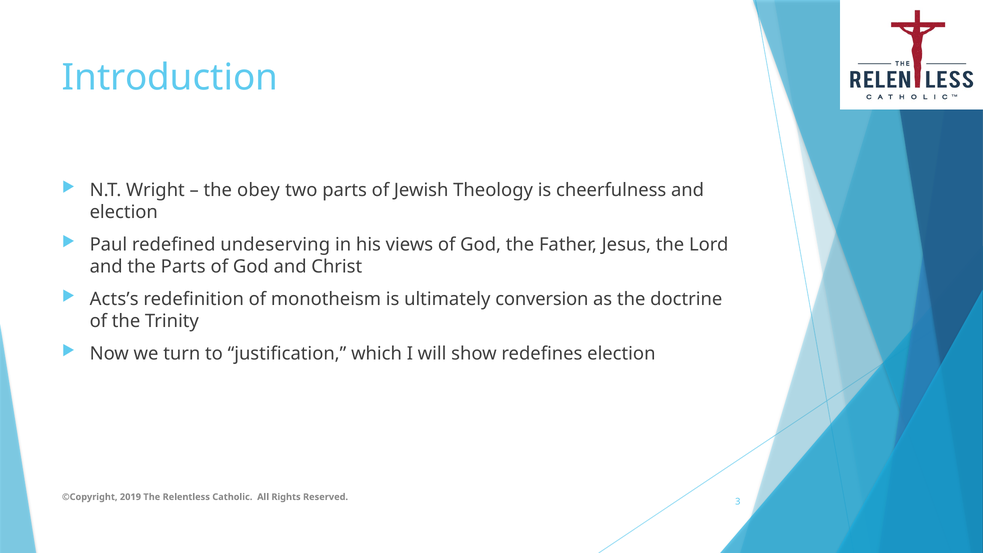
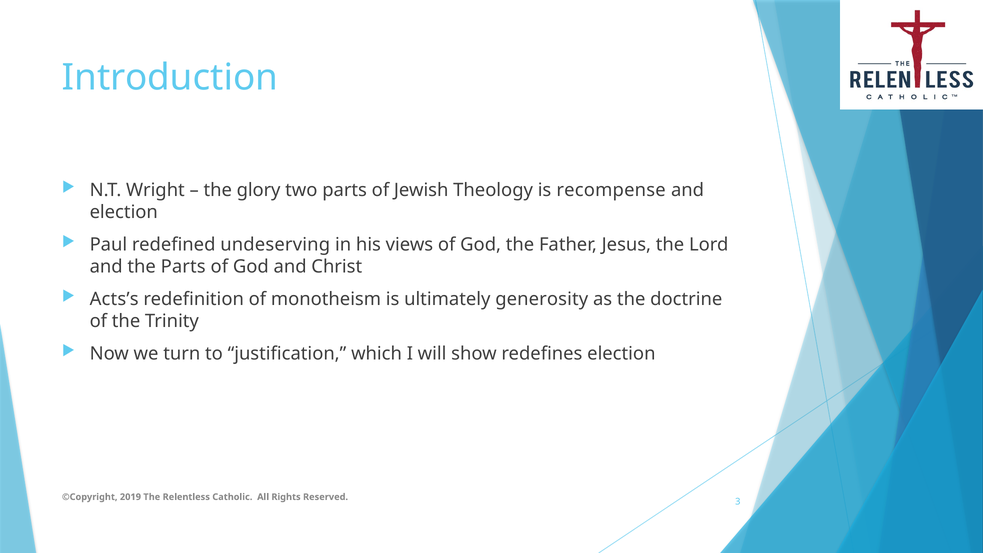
obey: obey -> glory
cheerfulness: cheerfulness -> recompense
conversion: conversion -> generosity
